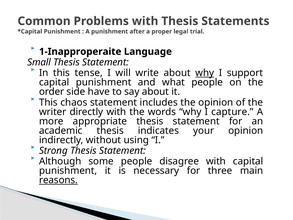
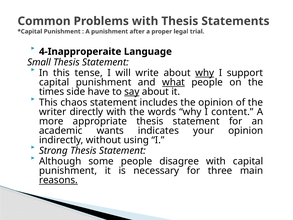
1-Inapproperaite: 1-Inapproperaite -> 4-Inapproperaite
what underline: none -> present
order: order -> times
say underline: none -> present
capture: capture -> content
academic thesis: thesis -> wants
